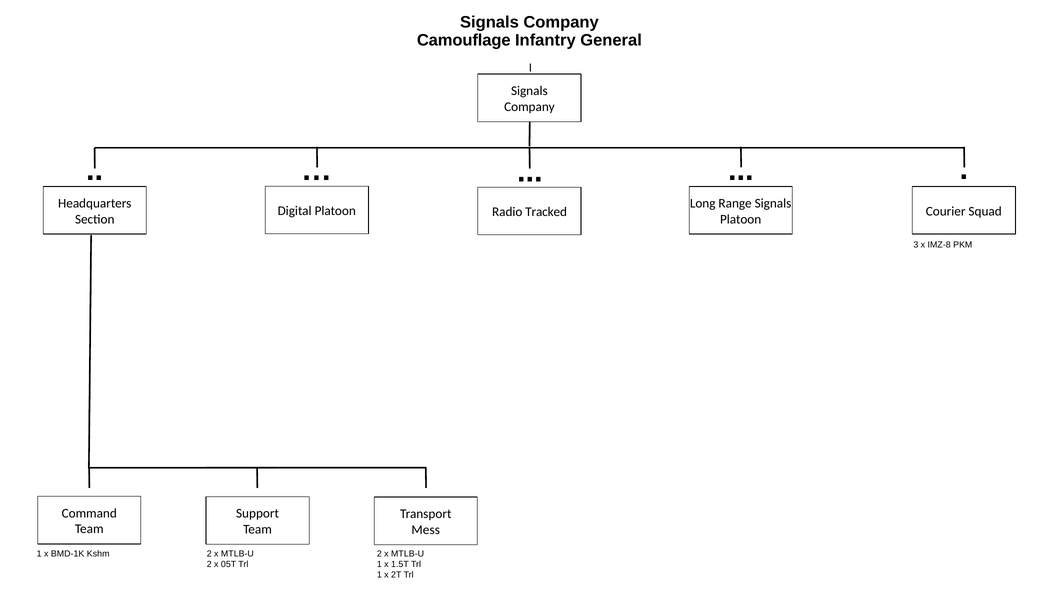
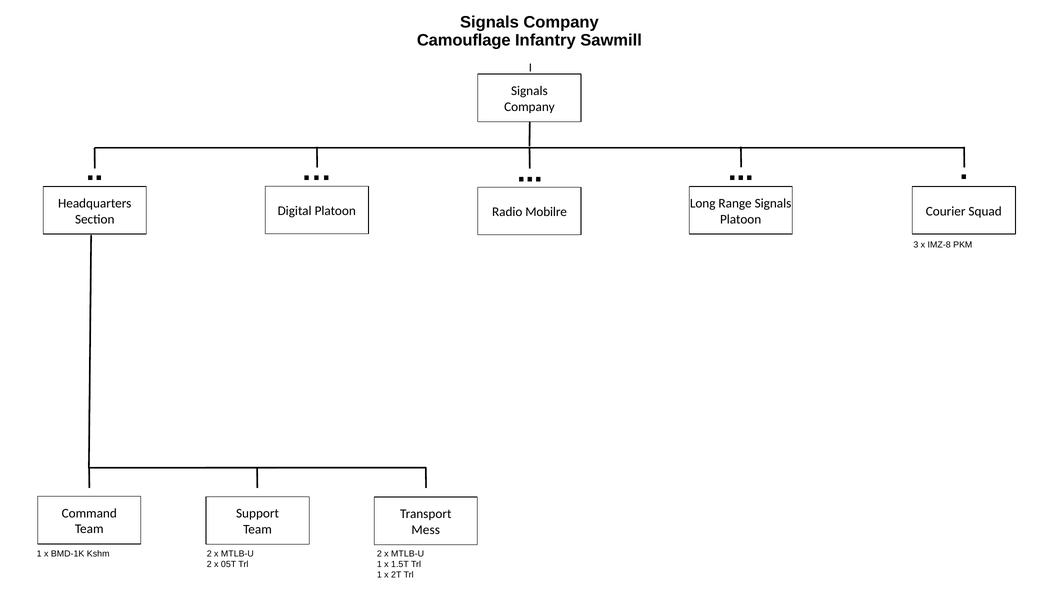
General: General -> Sawmill
Tracked: Tracked -> Mobilre
